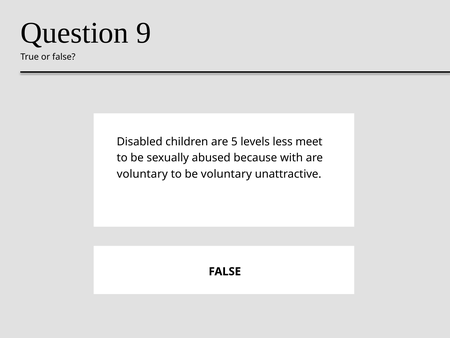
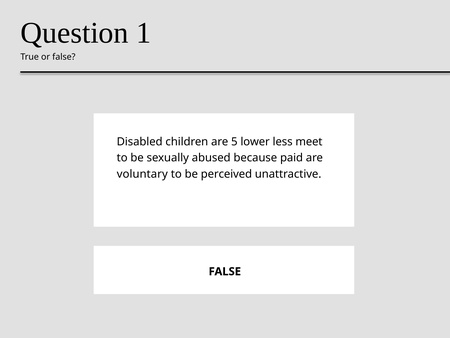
9: 9 -> 1
levels: levels -> lower
with: with -> paid
be voluntary: voluntary -> perceived
